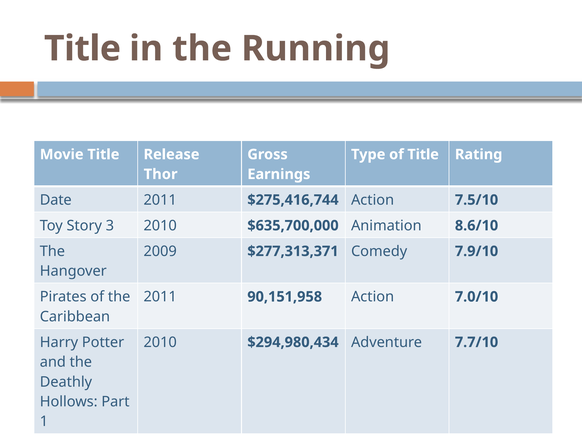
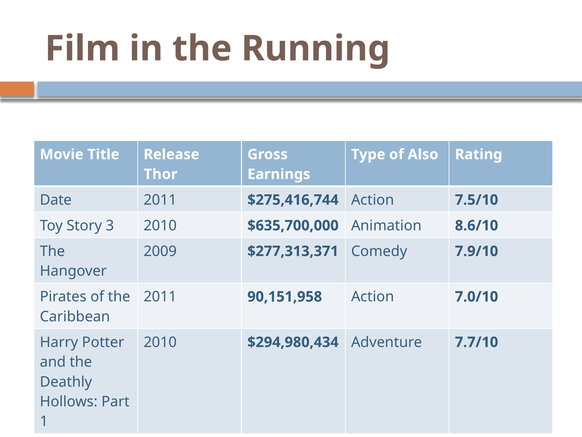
Title at (83, 49): Title -> Film
of Title: Title -> Also
